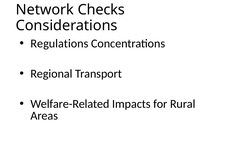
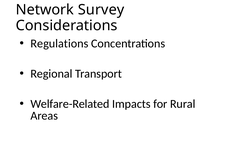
Checks: Checks -> Survey
